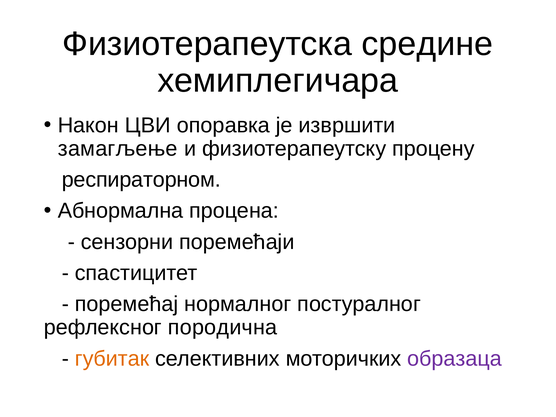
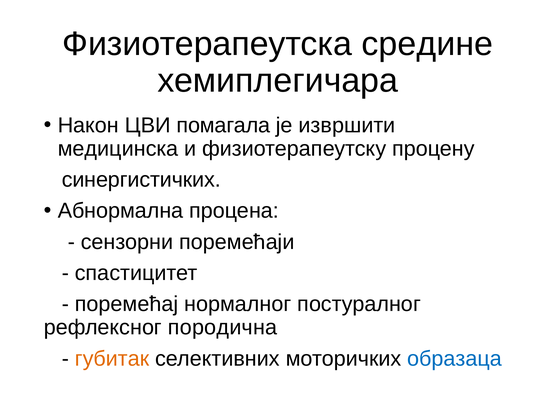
опоравка: опоравка -> помагала
замагљење: замагљење -> медицинска
респираторном: респираторном -> синергистичких
образаца colour: purple -> blue
